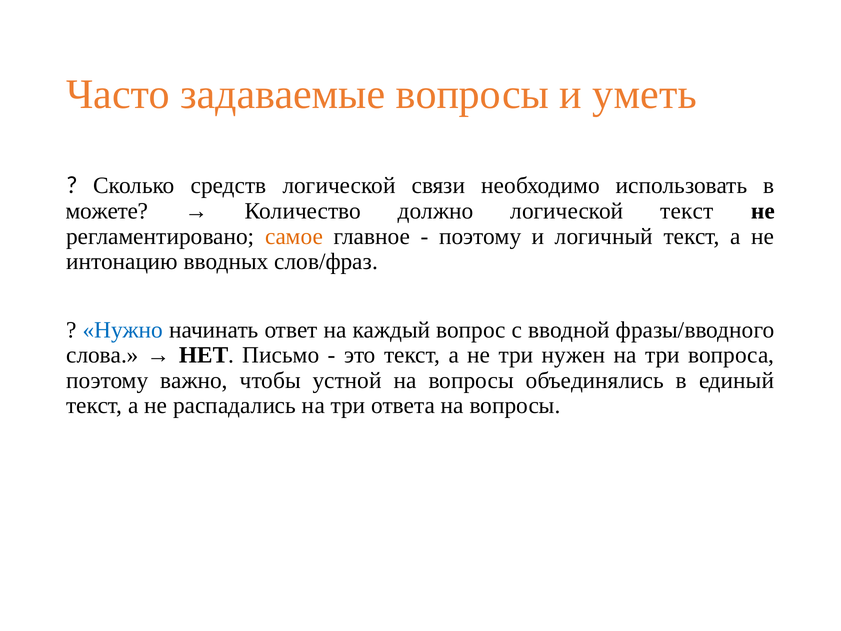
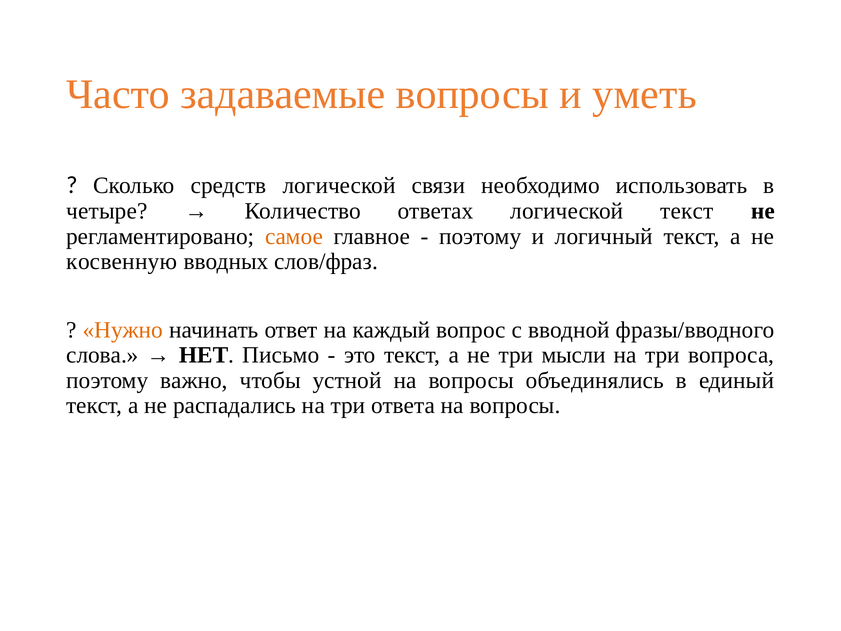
можете: можете -> четыре
должно: должно -> ответах
интонацию: интонацию -> косвенную
Нужно colour: blue -> orange
нужен: нужен -> мысли
